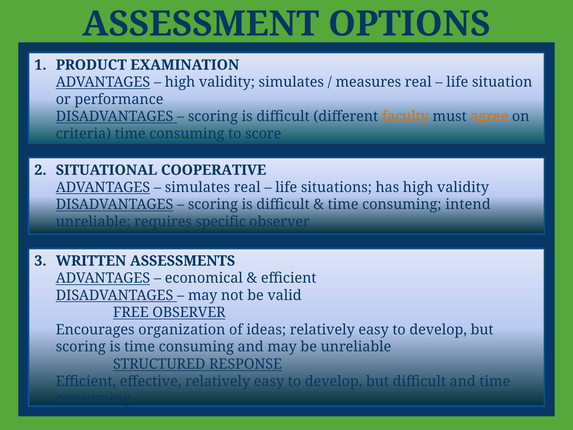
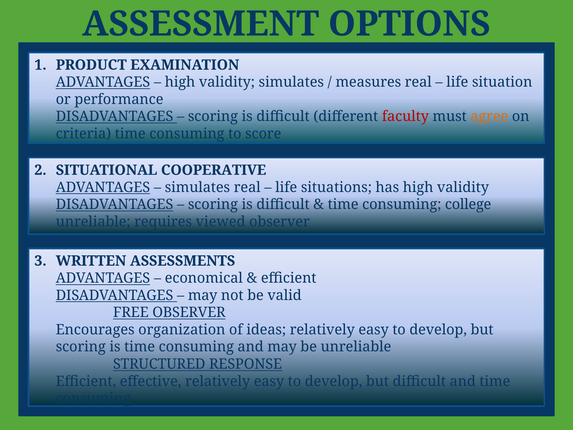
faculty colour: orange -> red
intend: intend -> college
specific: specific -> viewed
